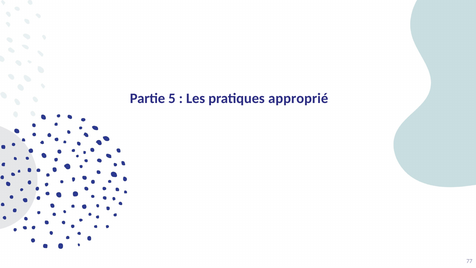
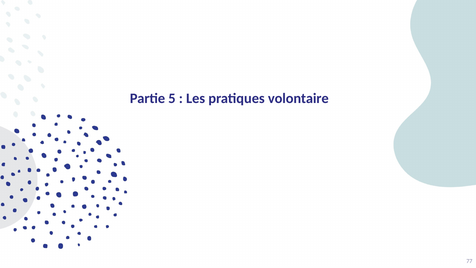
approprié: approprié -> volontaire
